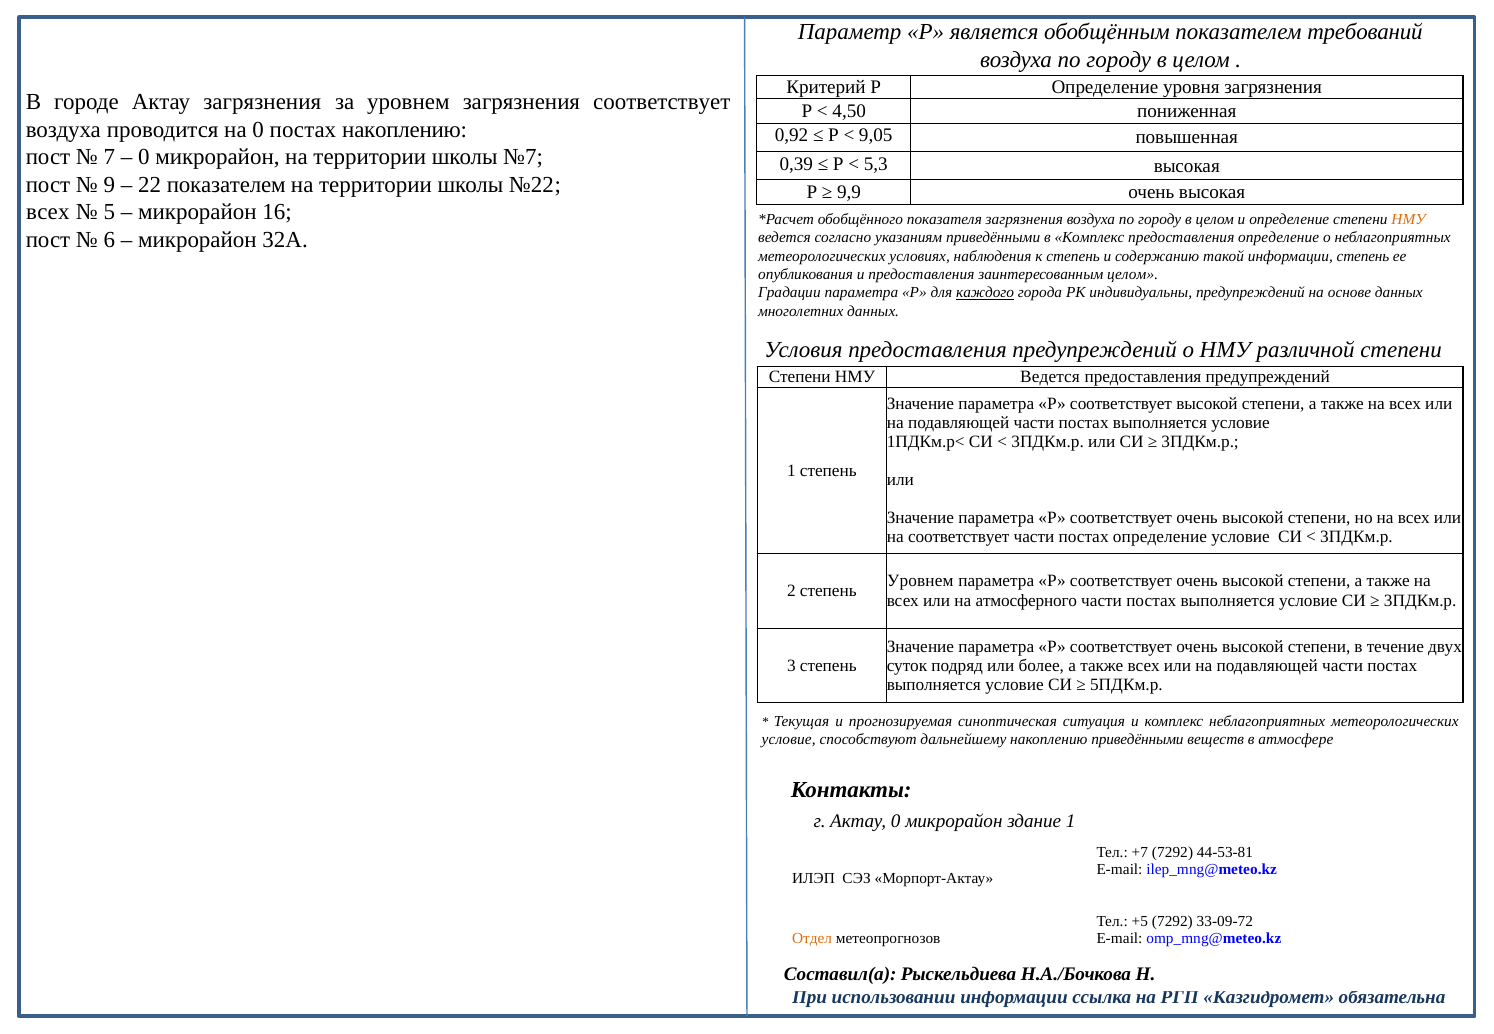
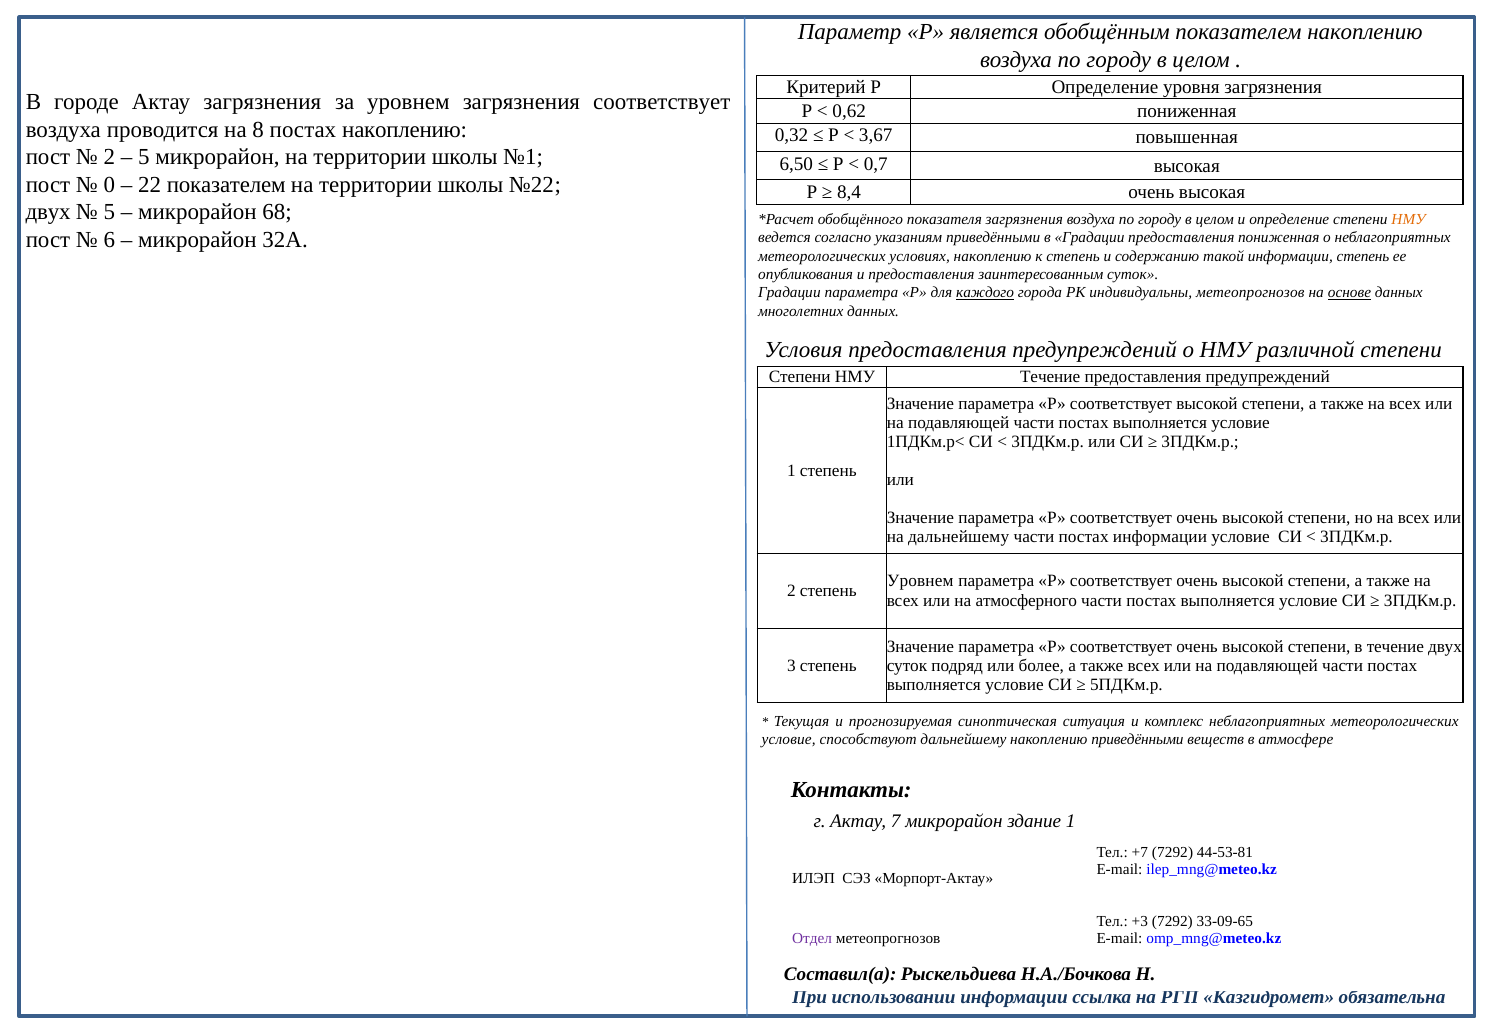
показателем требований: требований -> накоплению
4,50: 4,50 -> 0,62
на 0: 0 -> 8
0,92: 0,92 -> 0,32
9,05: 9,05 -> 3,67
7 at (109, 157): 7 -> 2
0 at (144, 157): 0 -> 5
№7: №7 -> №1
0,39: 0,39 -> 6,50
5,3: 5,3 -> 0,7
9: 9 -> 0
9,9: 9,9 -> 8,4
всех at (48, 212): всех -> двух
16: 16 -> 68
в Комплекс: Комплекс -> Градации
предоставления определение: определение -> пониженная
условиях наблюдения: наблюдения -> накоплению
заинтересованным целом: целом -> суток
индивидуальны предупреждений: предупреждений -> метеопрогнозов
основе underline: none -> present
Ведется at (1050, 377): Ведется -> Течение
на соответствует: соответствует -> дальнейшему
постах определение: определение -> информации
Актау 0: 0 -> 7
+5: +5 -> +3
33-09-72: 33-09-72 -> 33-09-65
Отдел colour: orange -> purple
